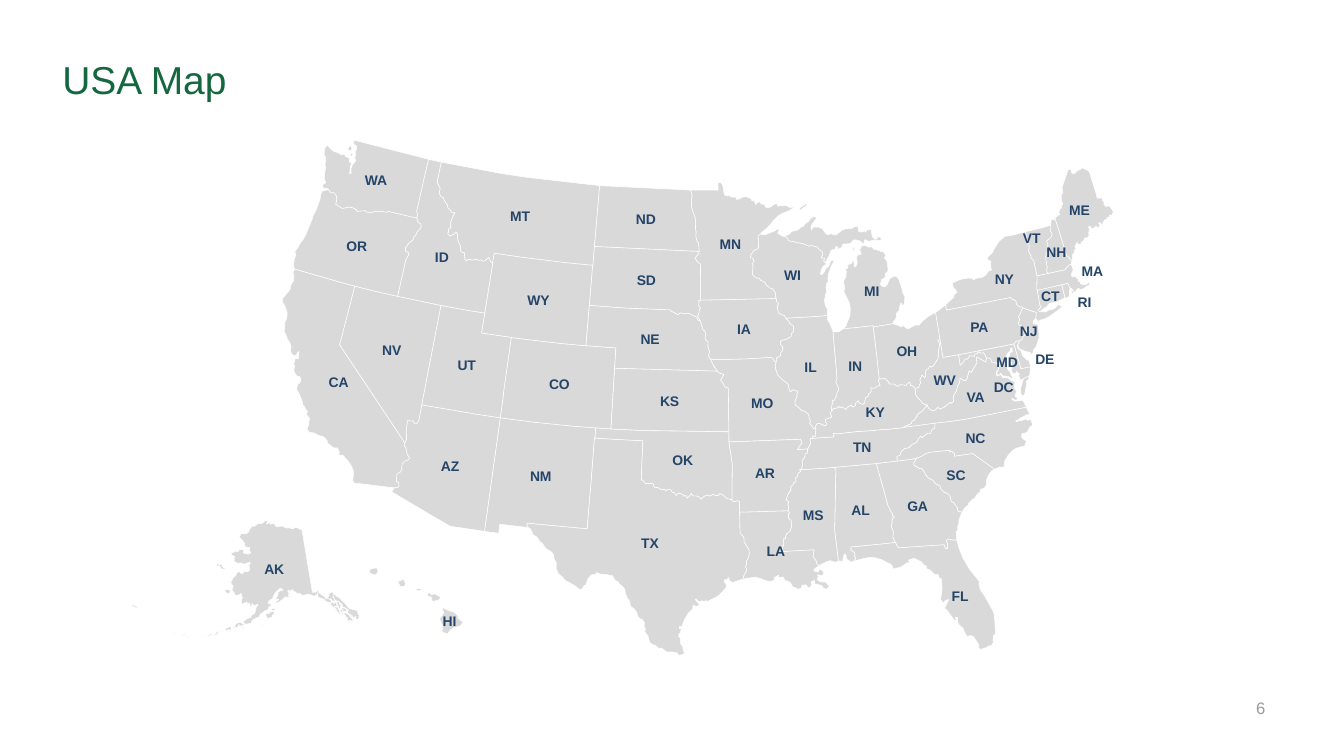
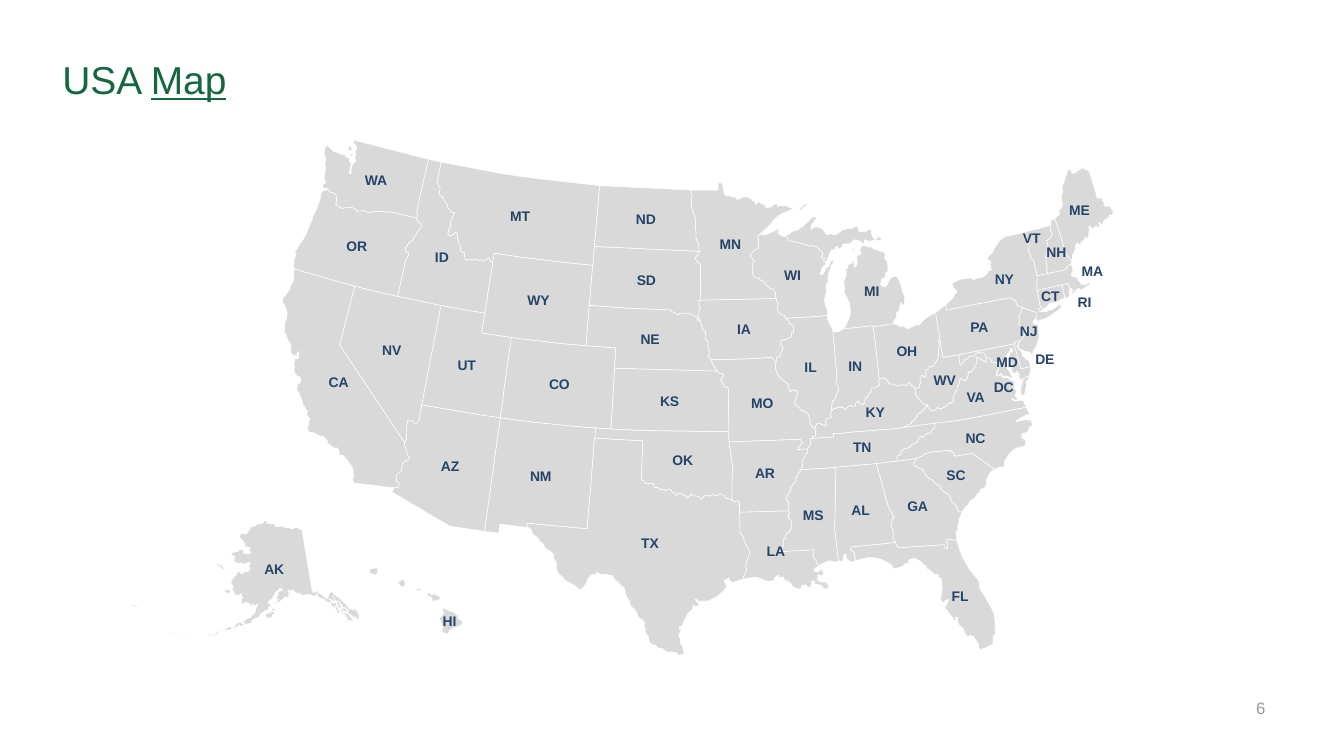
Map underline: none -> present
